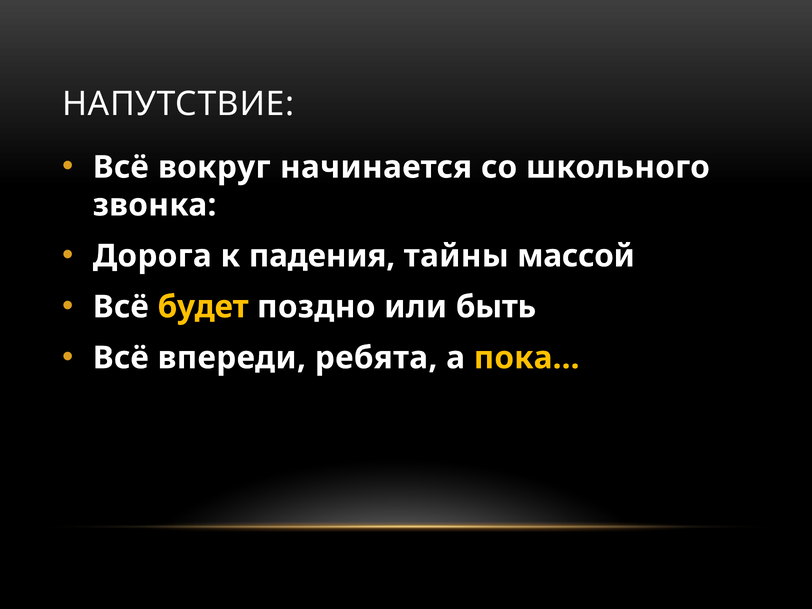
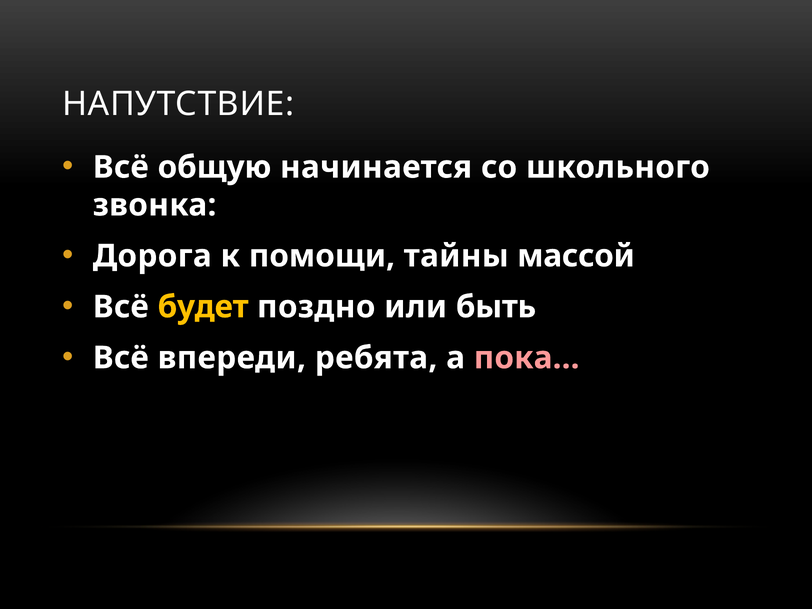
вокруг: вокруг -> общую
падения: падения -> помощи
пока… colour: yellow -> pink
